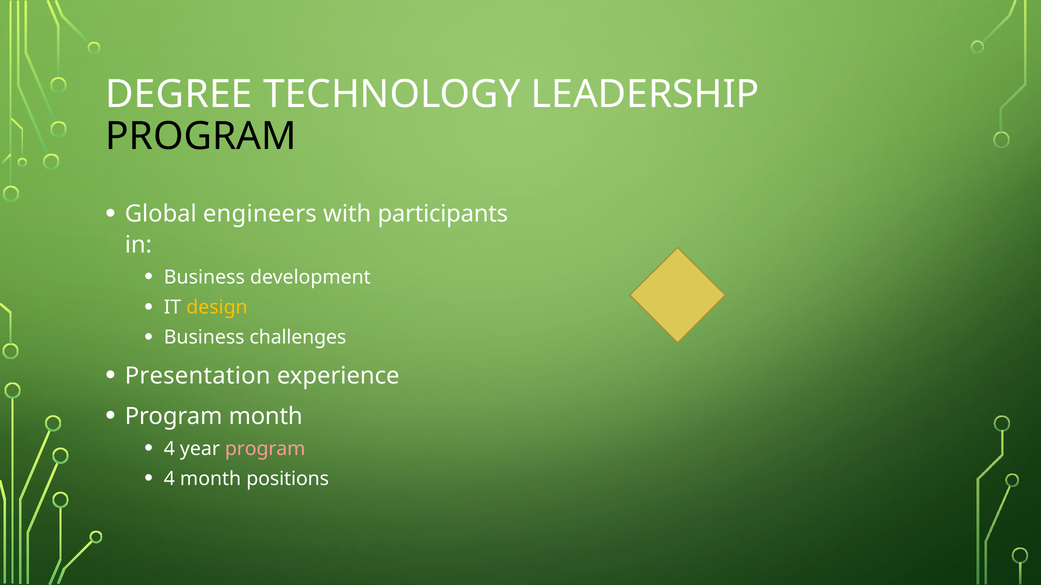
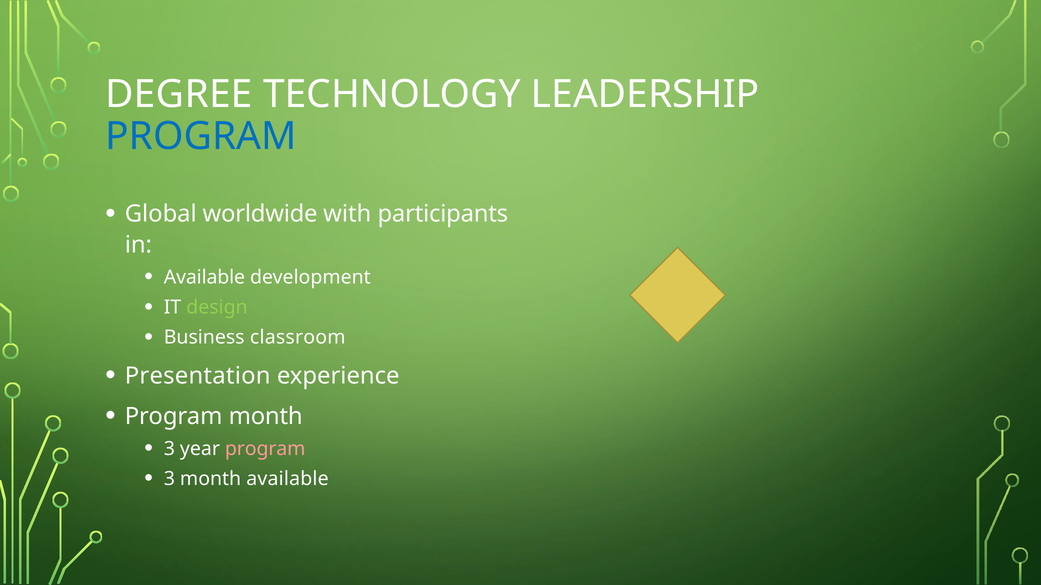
PROGRAM at (201, 137) colour: black -> blue
engineers: engineers -> worldwide
Business at (204, 278): Business -> Available
design colour: yellow -> light green
challenges: challenges -> classroom
4 at (169, 449): 4 -> 3
4 at (169, 479): 4 -> 3
month positions: positions -> available
